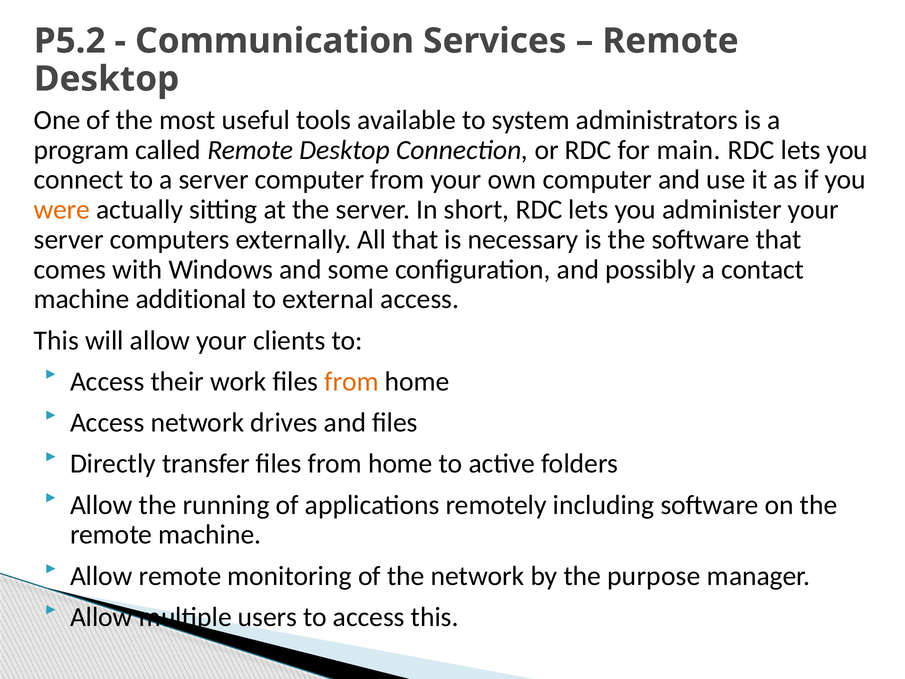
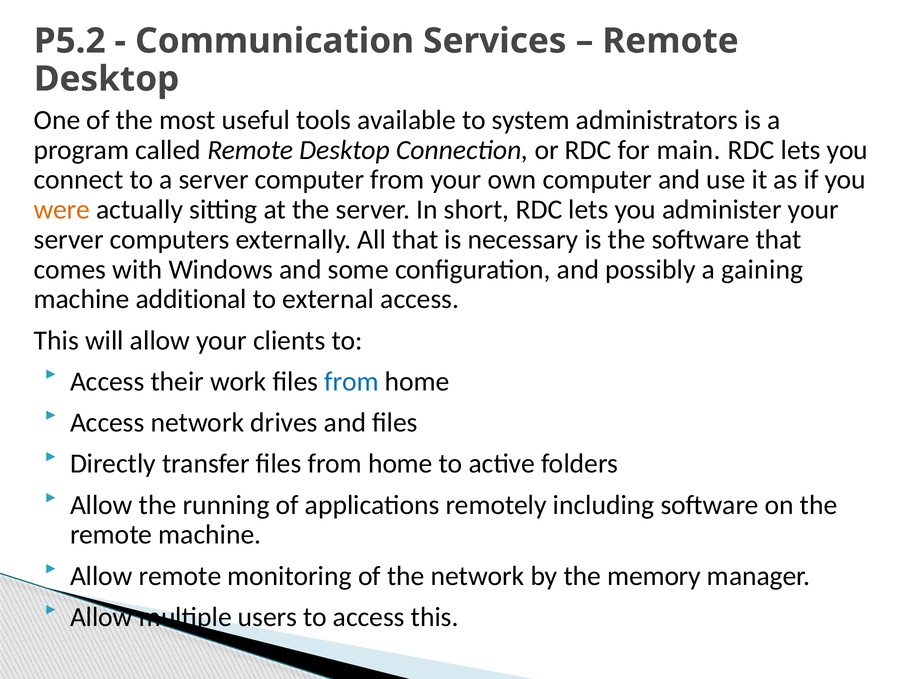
contact: contact -> gaining
from at (351, 381) colour: orange -> blue
purpose: purpose -> memory
